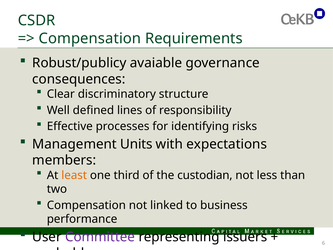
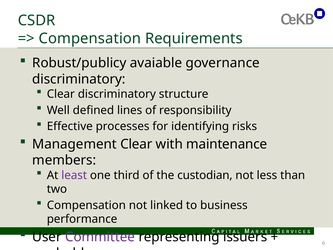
consequences at (79, 79): consequences -> discriminatory
Management Units: Units -> Clear
expectations: expectations -> maintenance
least colour: orange -> purple
